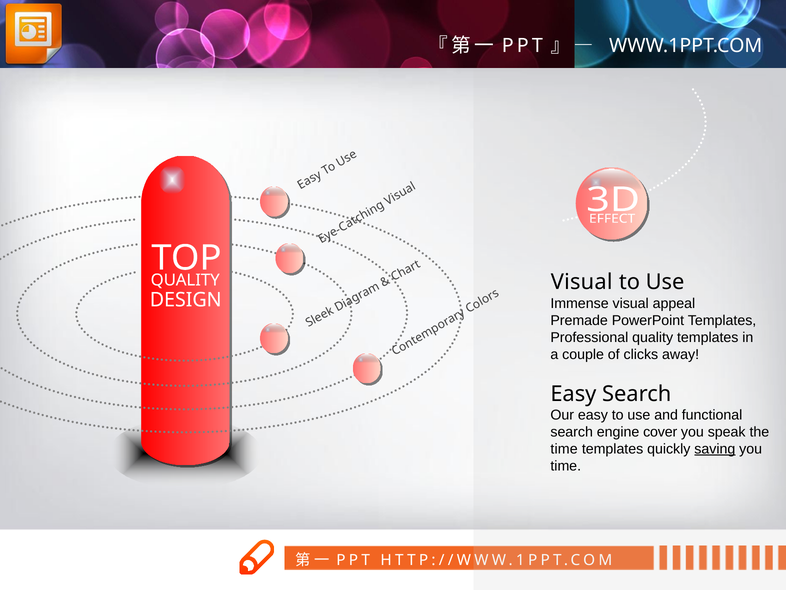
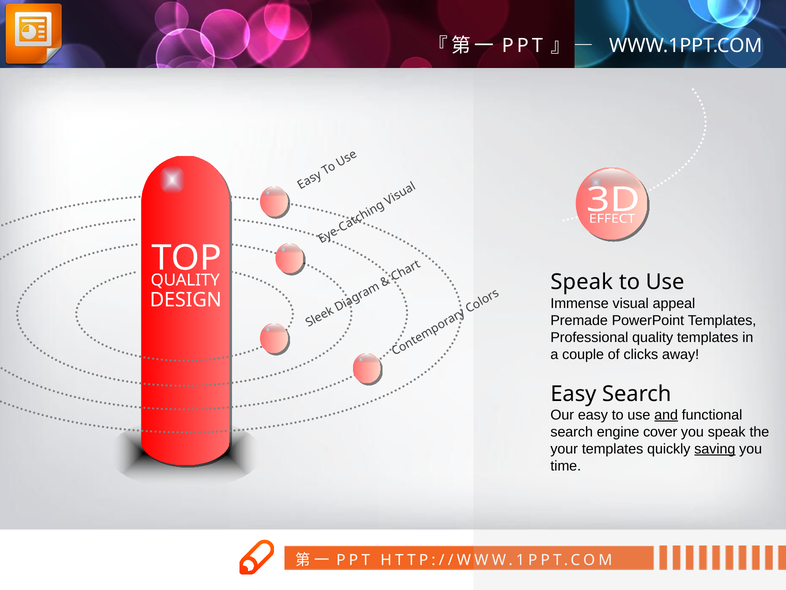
Visual at (582, 282): Visual -> Speak
and underline: none -> present
time at (564, 449): time -> your
